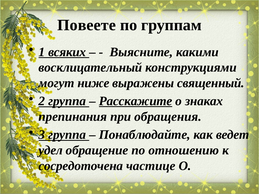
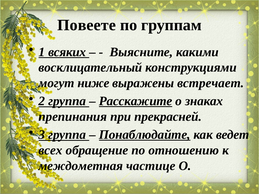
священный: священный -> встречает
обращения: обращения -> прекрасней
Понаблюдайте underline: none -> present
удел: удел -> всех
сосредоточена: сосредоточена -> междометная
